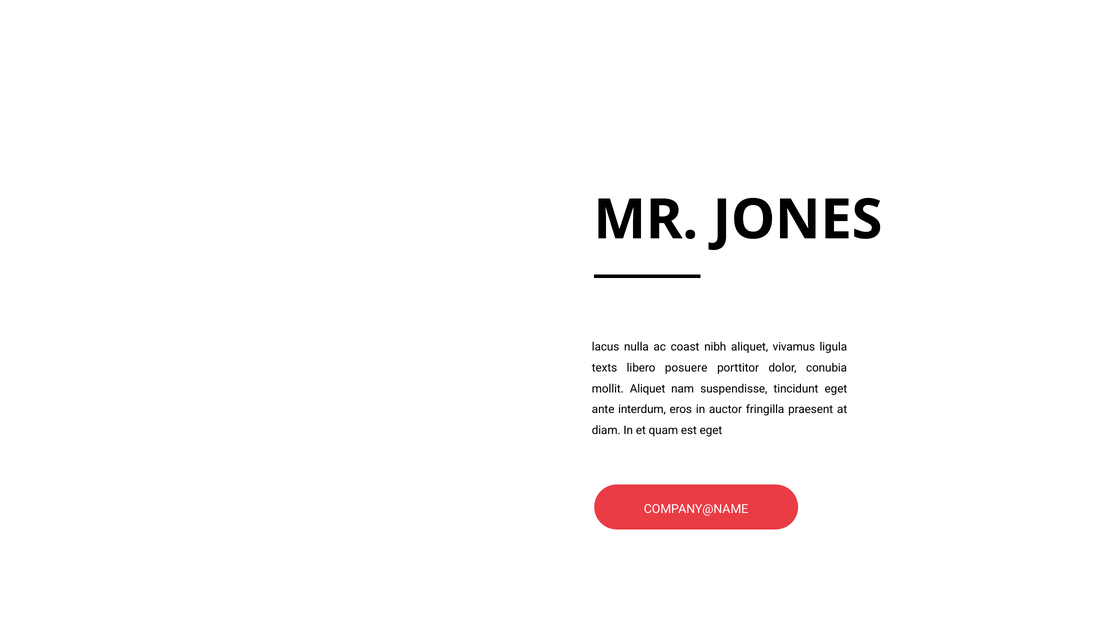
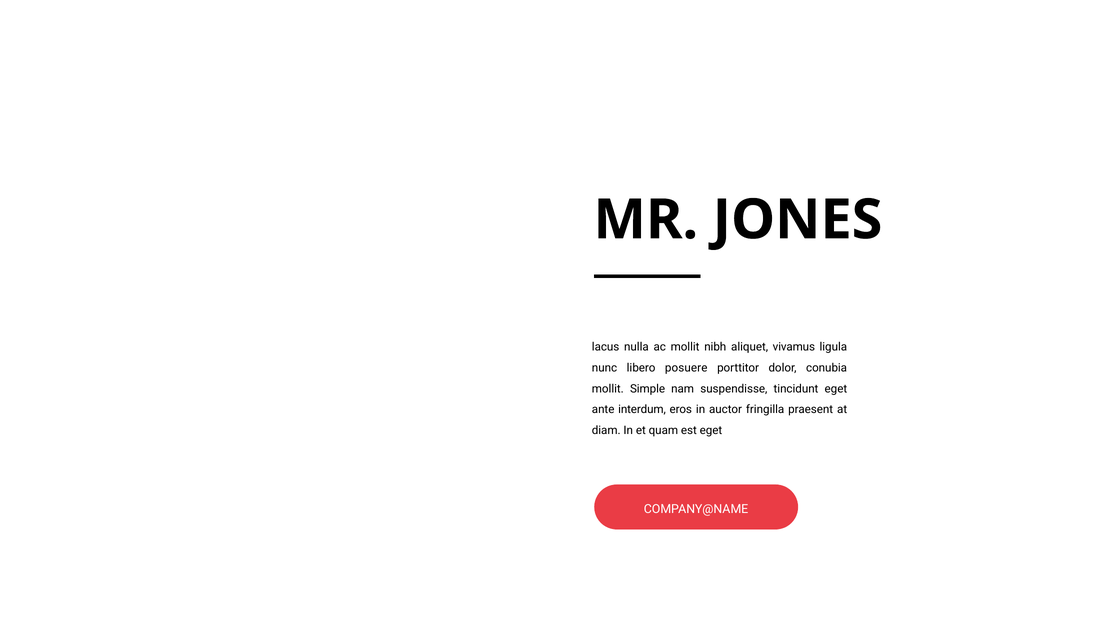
ac coast: coast -> mollit
texts: texts -> nunc
mollit Aliquet: Aliquet -> Simple
